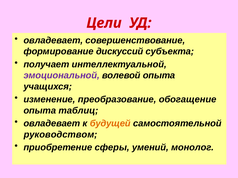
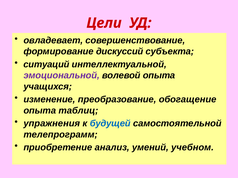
получает: получает -> ситуаций
овладевает at (52, 124): овладевает -> упражнения
будущей colour: orange -> blue
руководством: руководством -> телепрограмм
сферы: сферы -> анализ
монолог: монолог -> учебном
